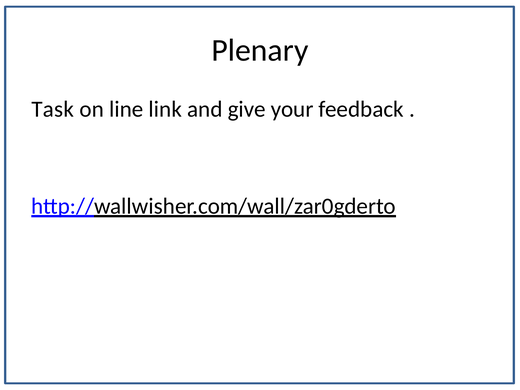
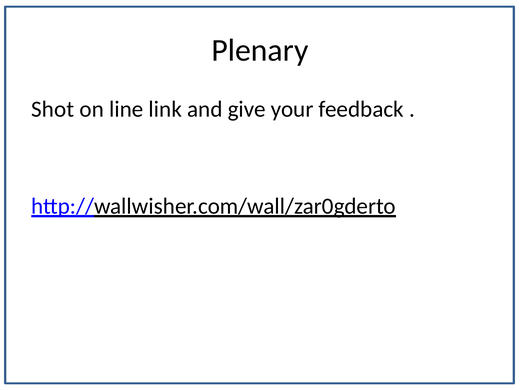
Task: Task -> Shot
